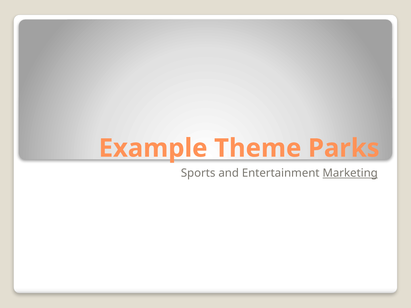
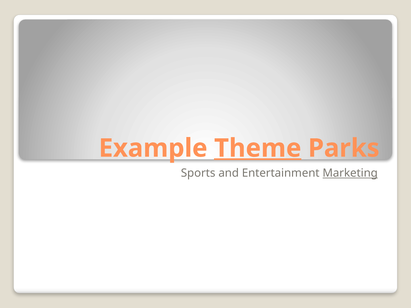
Theme underline: none -> present
